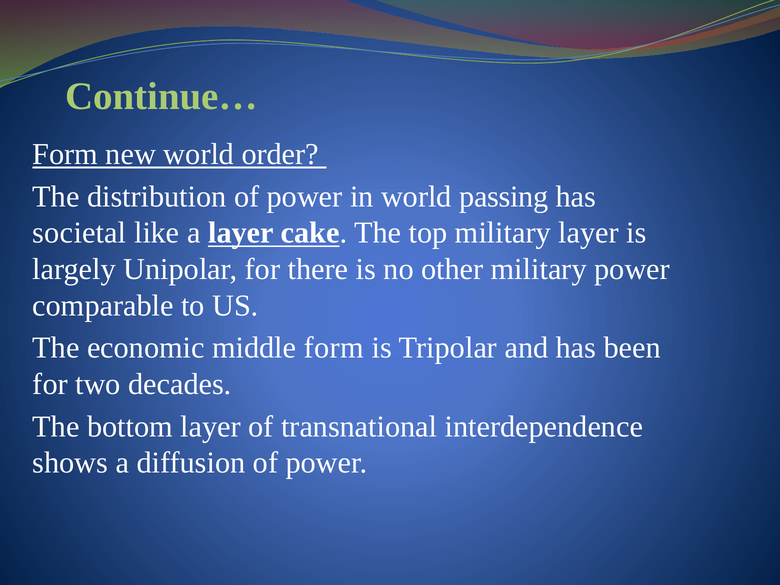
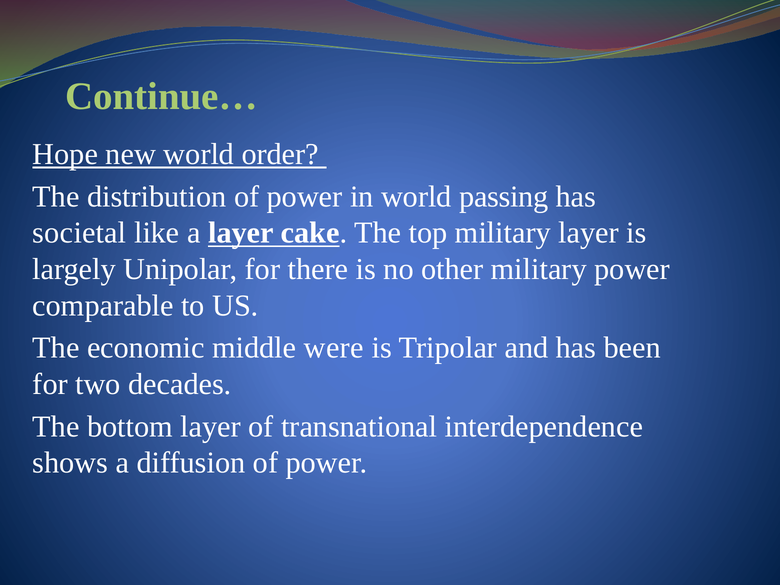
Form at (65, 154): Form -> Hope
middle form: form -> were
